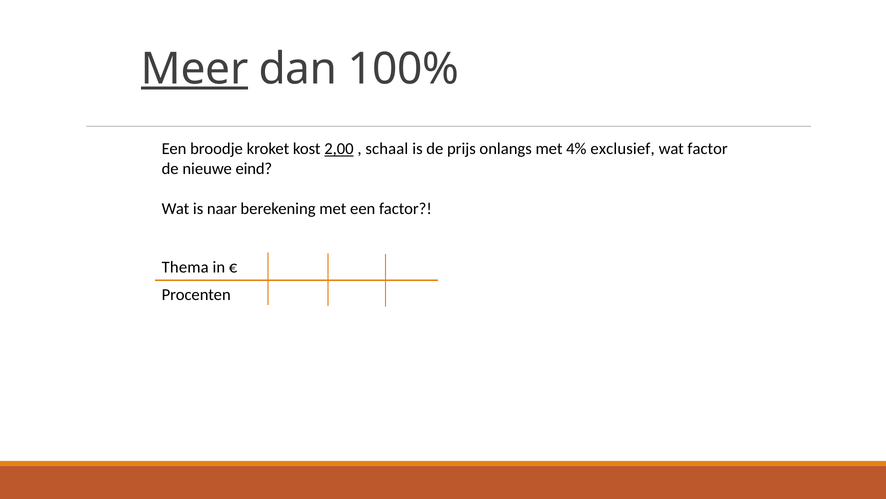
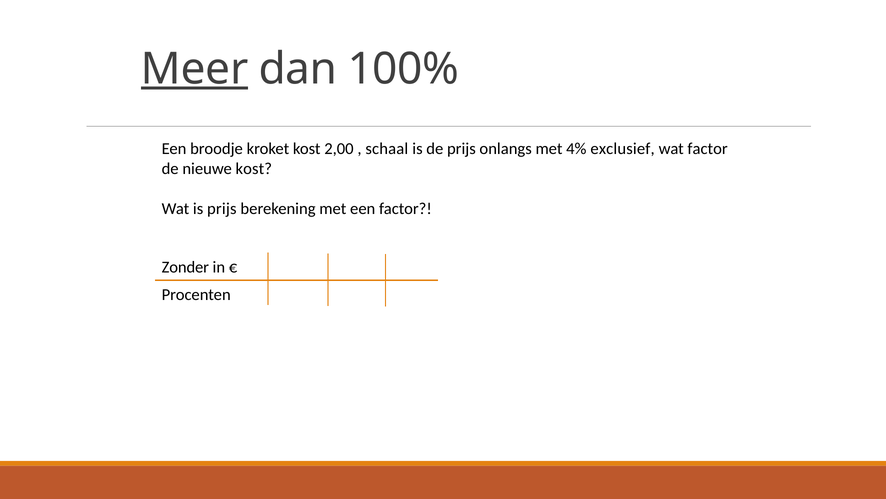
2,00 underline: present -> none
nieuwe eind: eind -> kost
is naar: naar -> prijs
Thema: Thema -> Zonder
